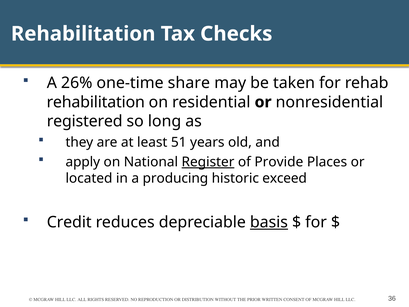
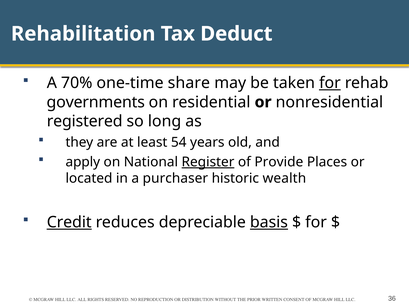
Checks: Checks -> Deduct
26%: 26% -> 70%
for at (330, 83) underline: none -> present
rehabilitation at (96, 102): rehabilitation -> governments
51: 51 -> 54
producing: producing -> purchaser
exceed: exceed -> wealth
Credit underline: none -> present
